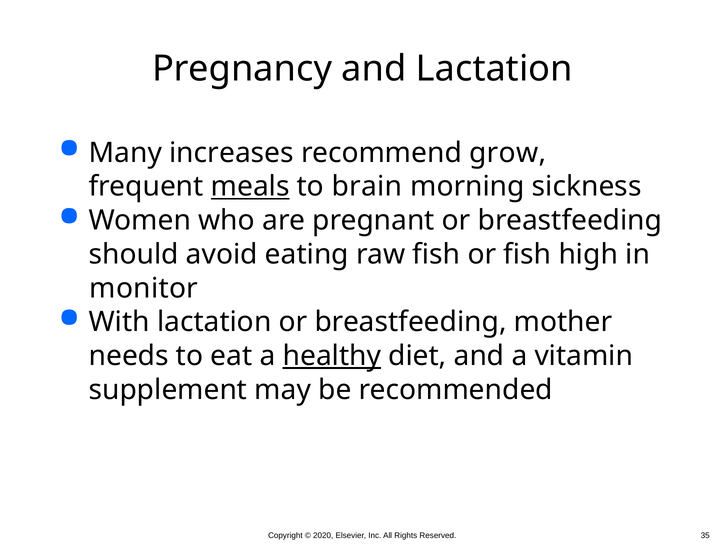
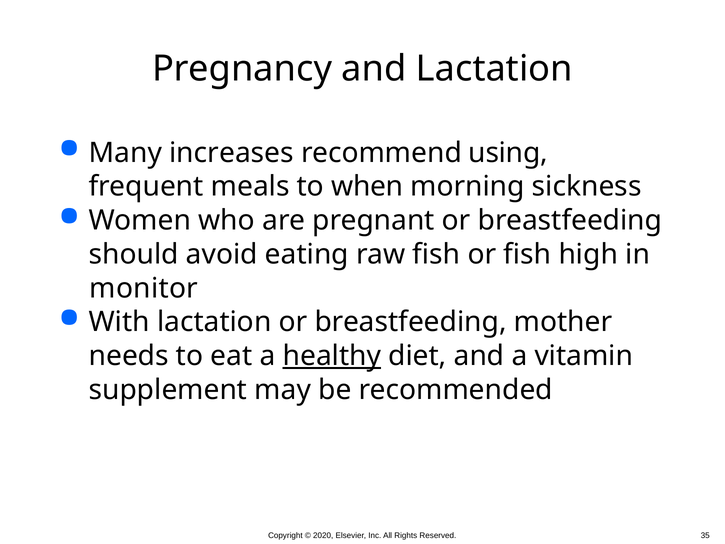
grow: grow -> using
meals underline: present -> none
brain: brain -> when
